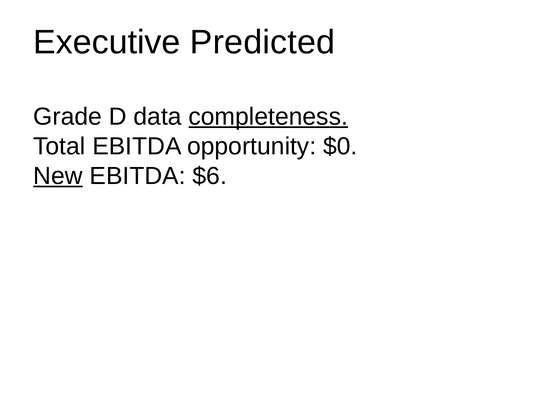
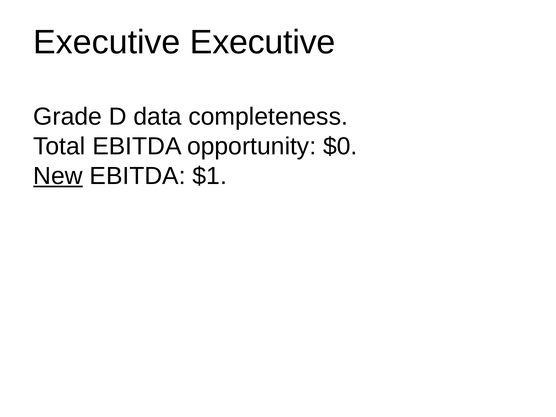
Executive Predicted: Predicted -> Executive
completeness underline: present -> none
$6: $6 -> $1
